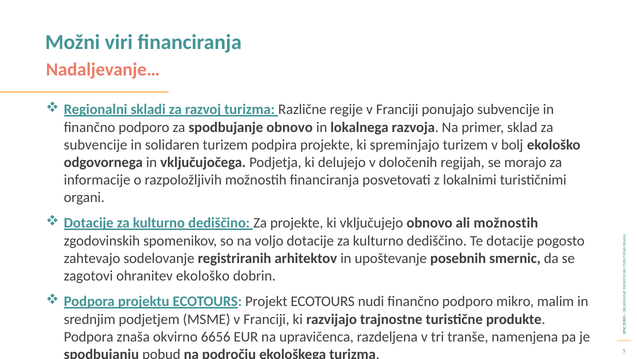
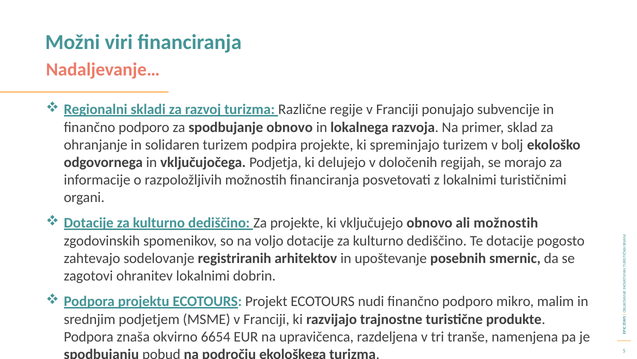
subvencije at (96, 145): subvencije -> ohranjanje
ohranitev ekološko: ekološko -> lokalnimi
6656: 6656 -> 6654
